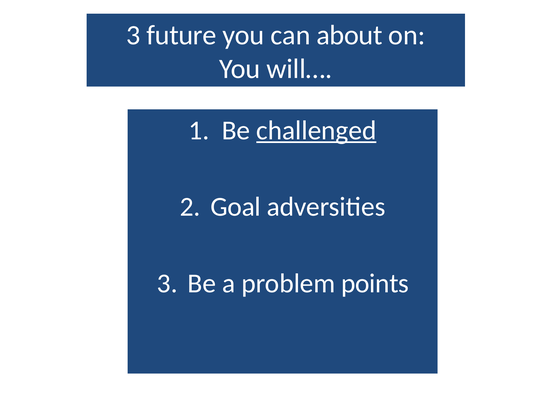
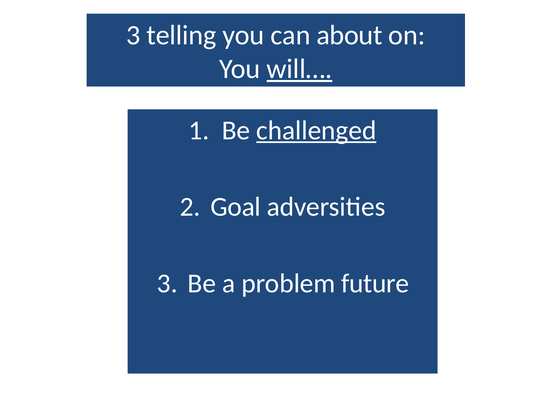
future: future -> telling
will… underline: none -> present
points: points -> future
